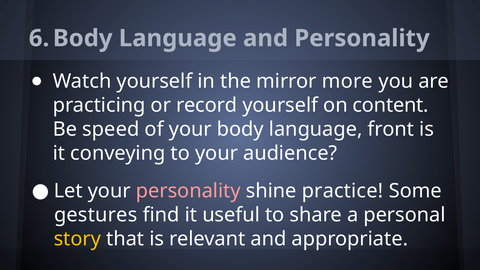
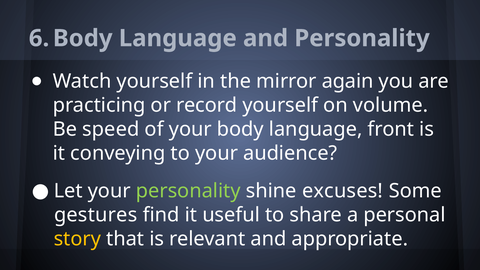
more: more -> again
content: content -> volume
personality at (188, 191) colour: pink -> light green
practice: practice -> excuses
